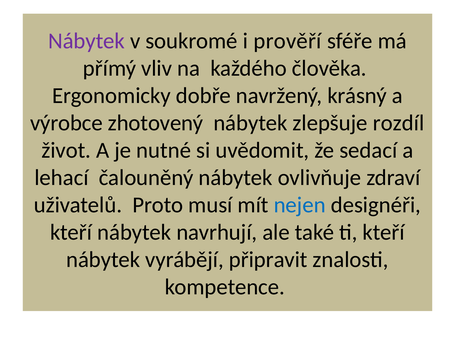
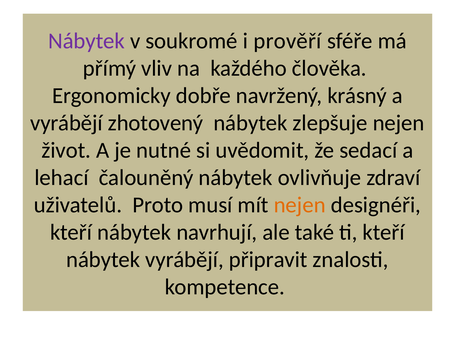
výrobce at (66, 123): výrobce -> vyrábějí
zlepšuje rozdíl: rozdíl -> nejen
nejen at (300, 205) colour: blue -> orange
